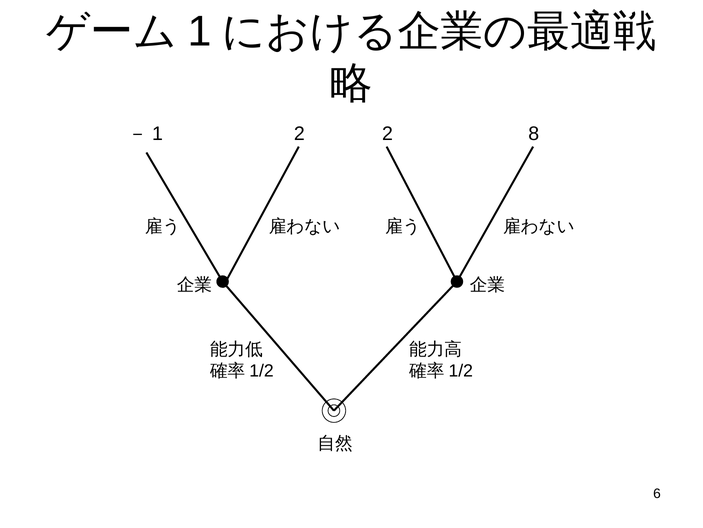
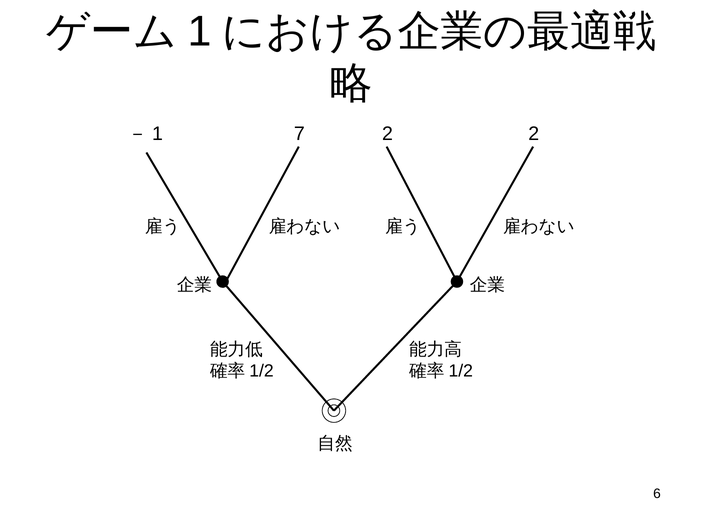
－1 2: 2 -> 7
2 8: 8 -> 2
